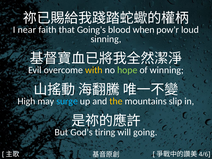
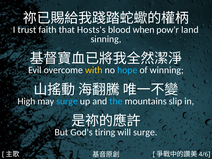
near: near -> trust
Going's: Going's -> Hosts's
loud: loud -> land
hope colour: light green -> light blue
the colour: yellow -> light blue
will going: going -> surge
